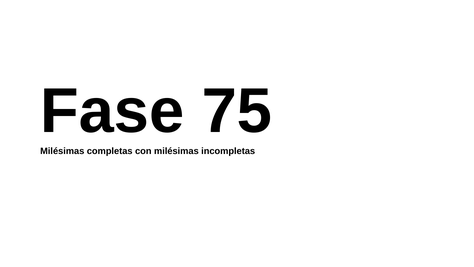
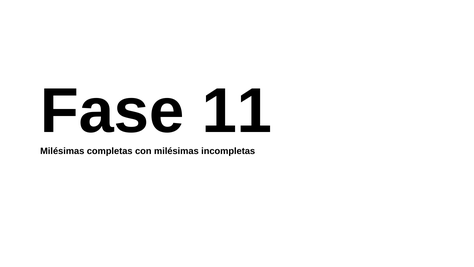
75: 75 -> 11
